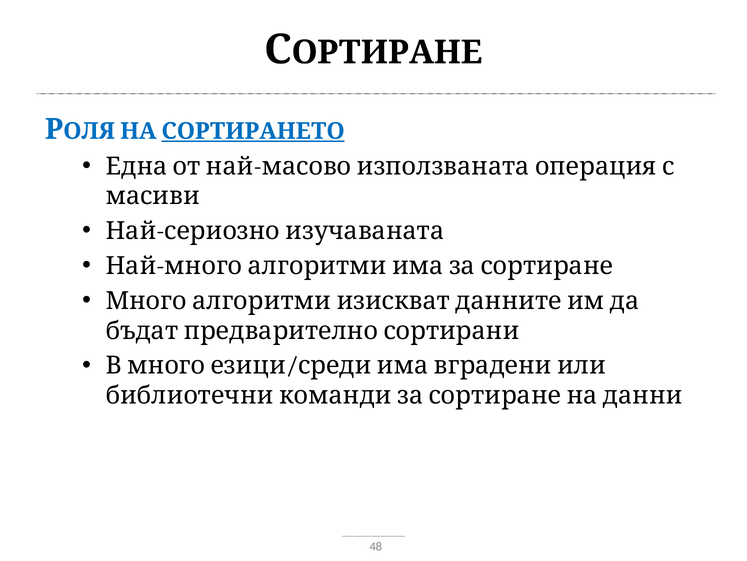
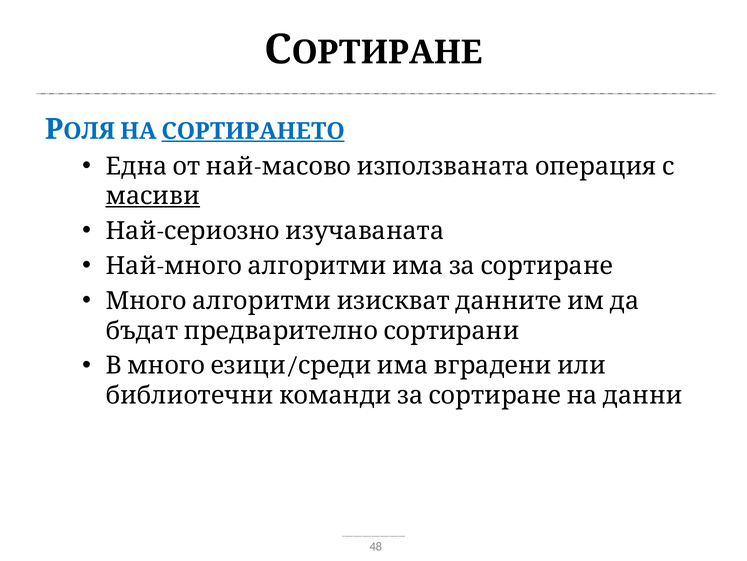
масиви underline: none -> present
